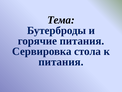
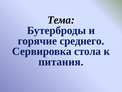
горячие питания: питания -> среднего
